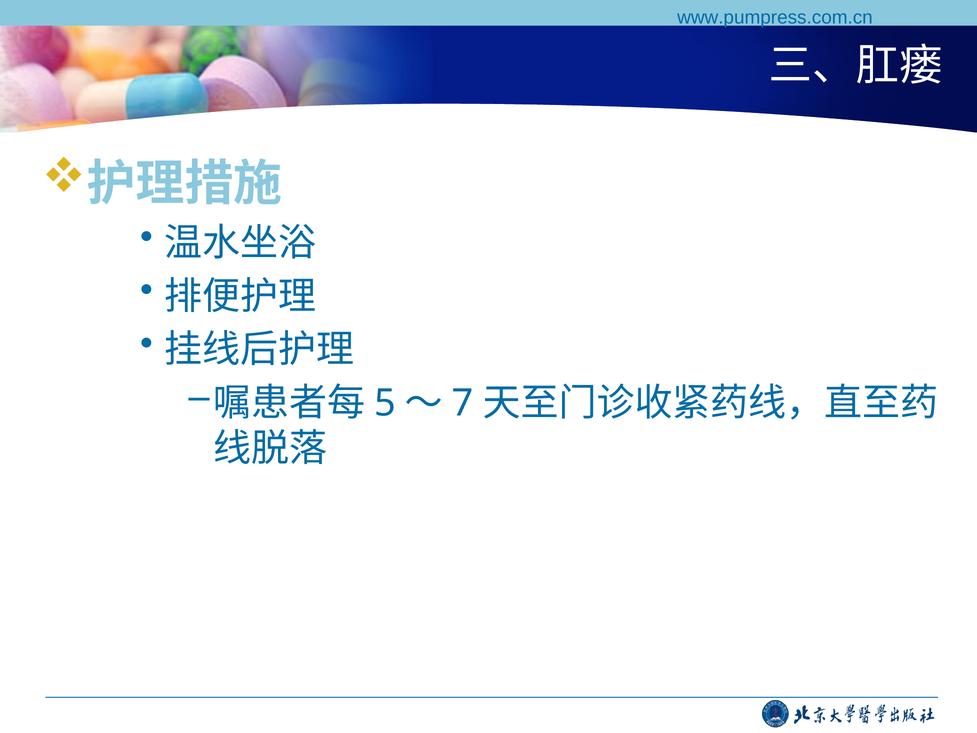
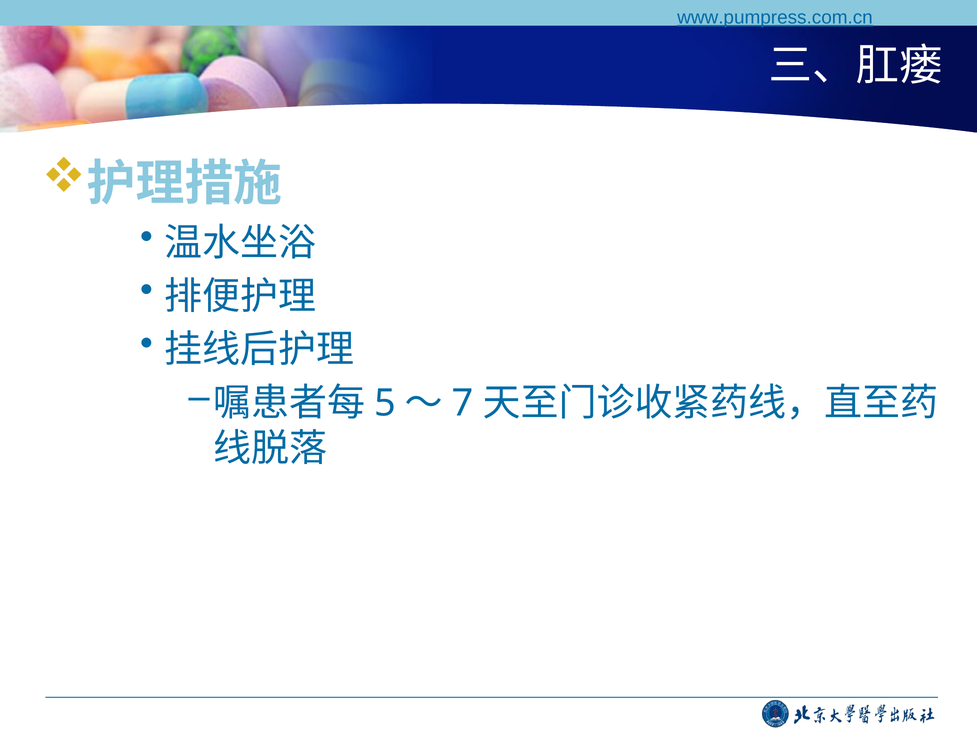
www.pumpress.com.cn underline: none -> present
